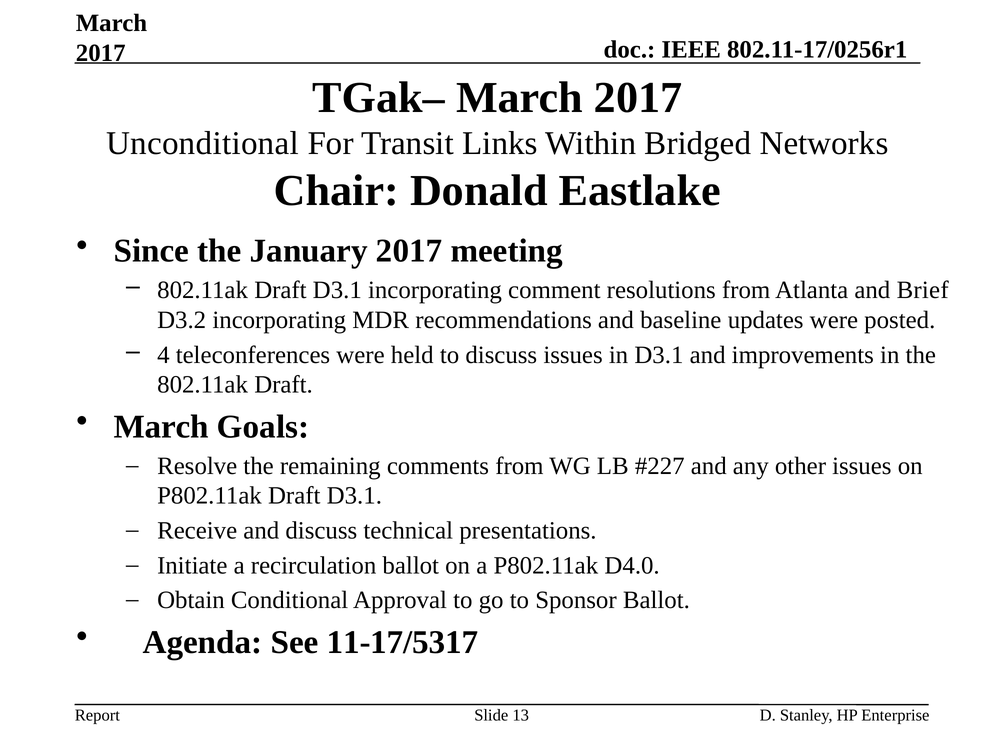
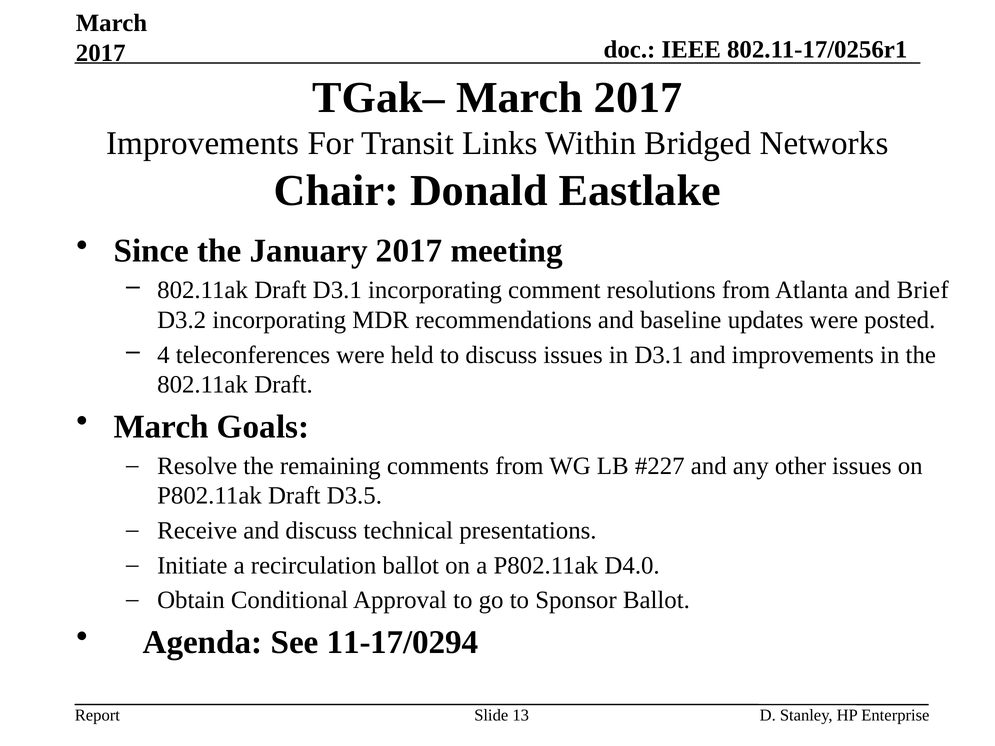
Unconditional at (203, 143): Unconditional -> Improvements
P802.11ak Draft D3.1: D3.1 -> D3.5
11-17/5317: 11-17/5317 -> 11-17/0294
